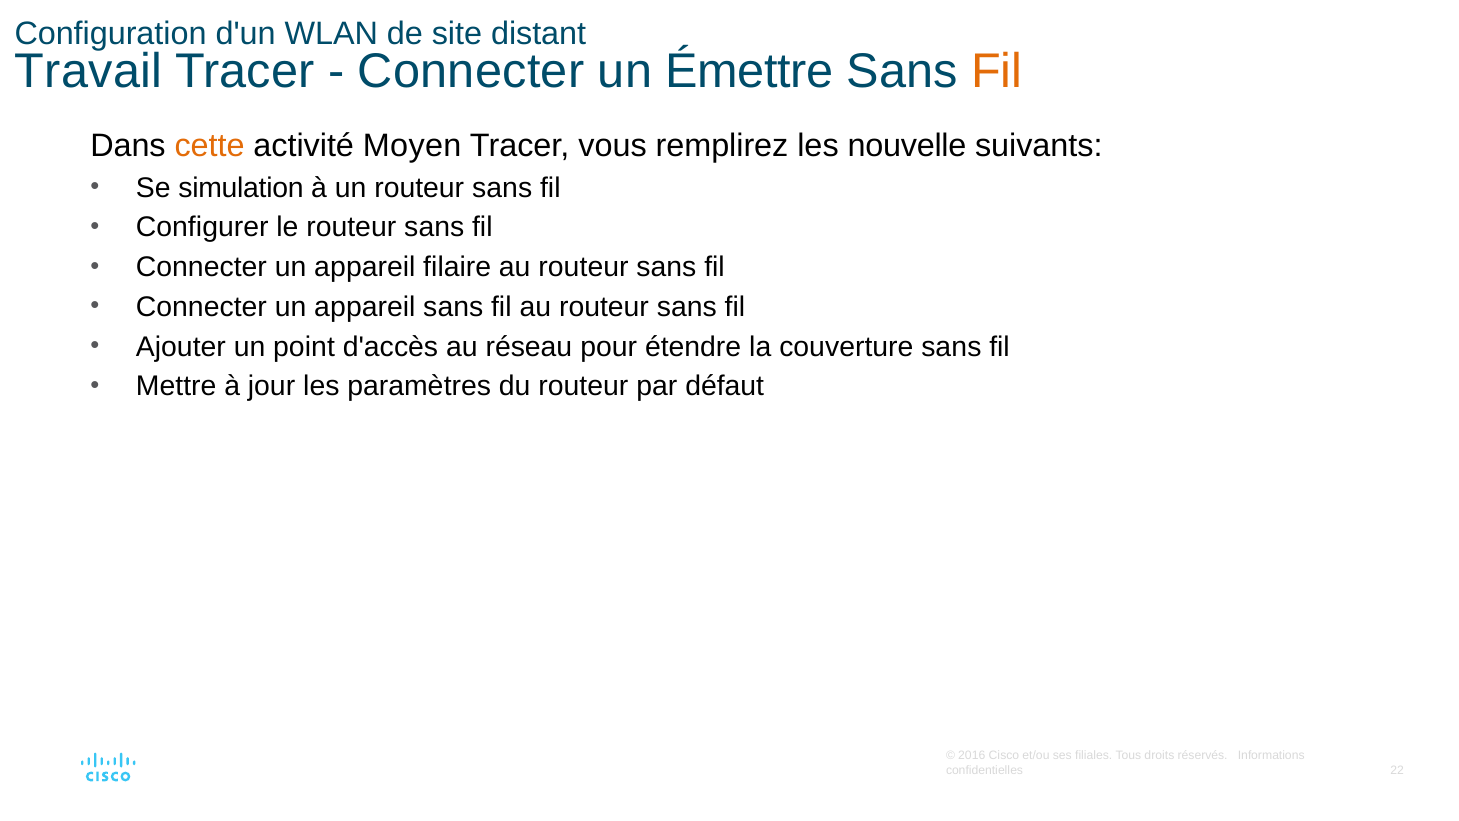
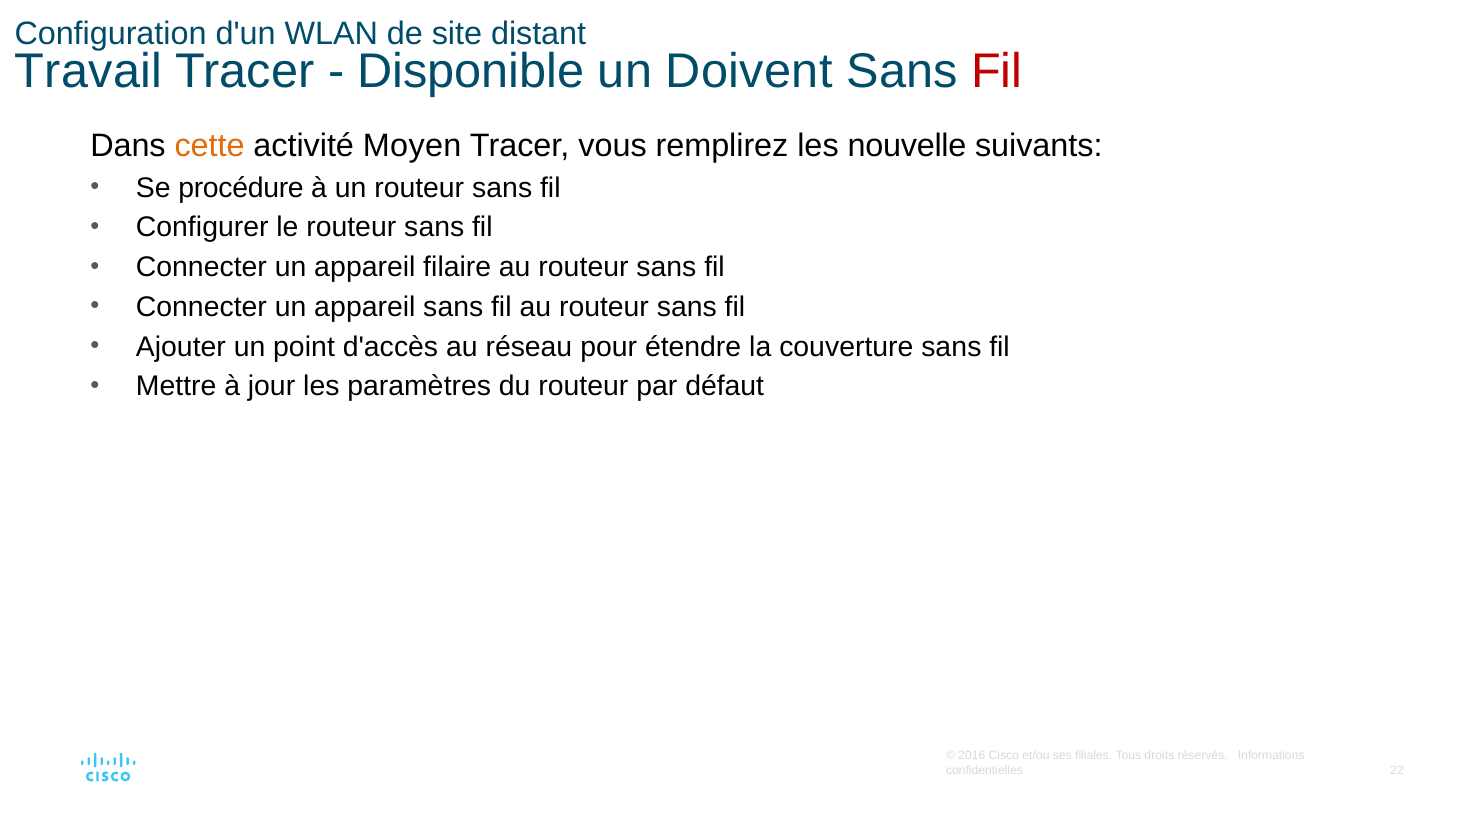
Connecter at (471, 72): Connecter -> Disponible
Émettre: Émettre -> Doivent
Fil at (997, 72) colour: orange -> red
simulation: simulation -> procédure
